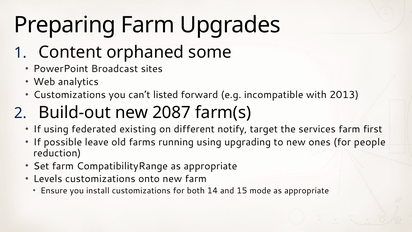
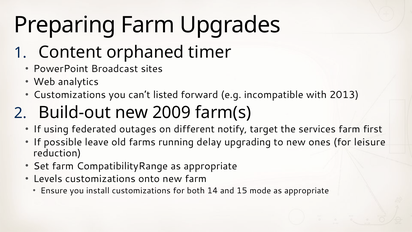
some: some -> timer
2087: 2087 -> 2009
existing: existing -> outages
running using: using -> delay
people: people -> leisure
